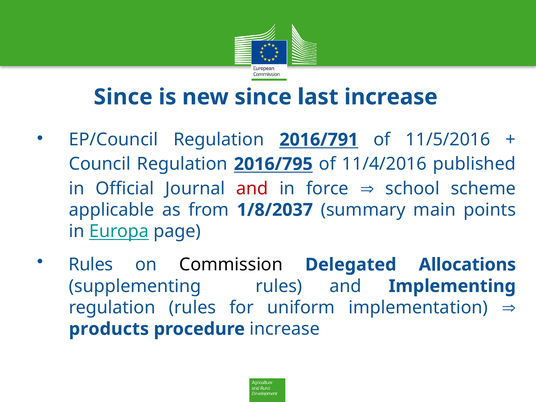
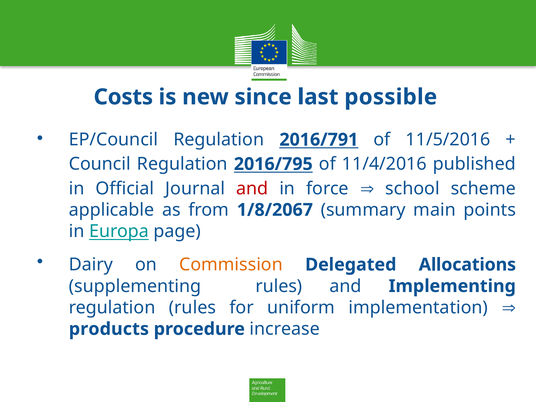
Since at (123, 97): Since -> Costs
last increase: increase -> possible
1/8/2037: 1/8/2037 -> 1/8/2067
Rules at (91, 265): Rules -> Dairy
Commission colour: black -> orange
